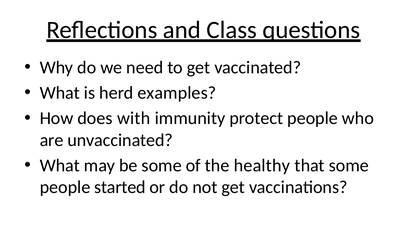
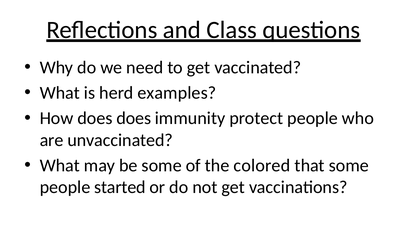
does with: with -> does
healthy: healthy -> colored
